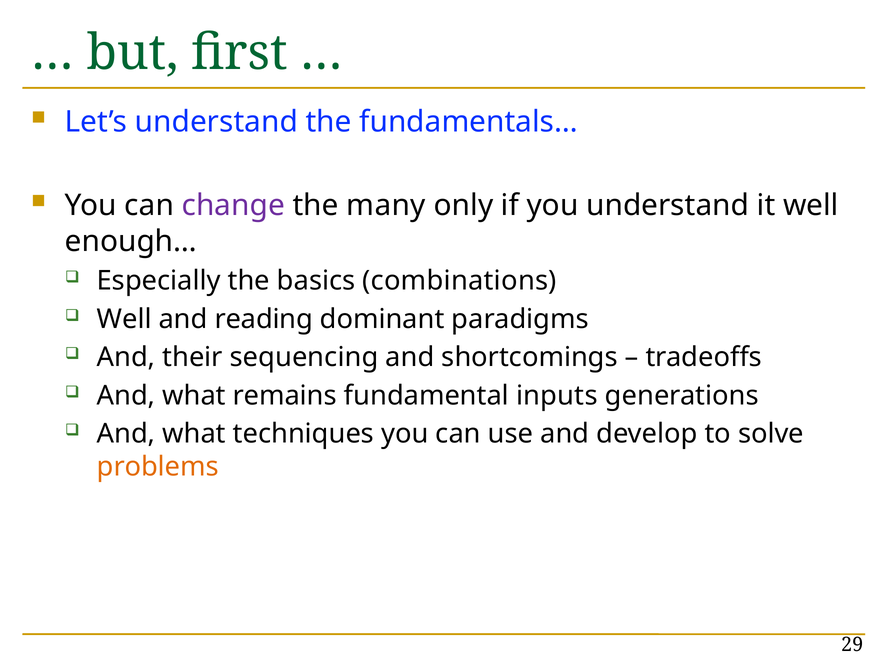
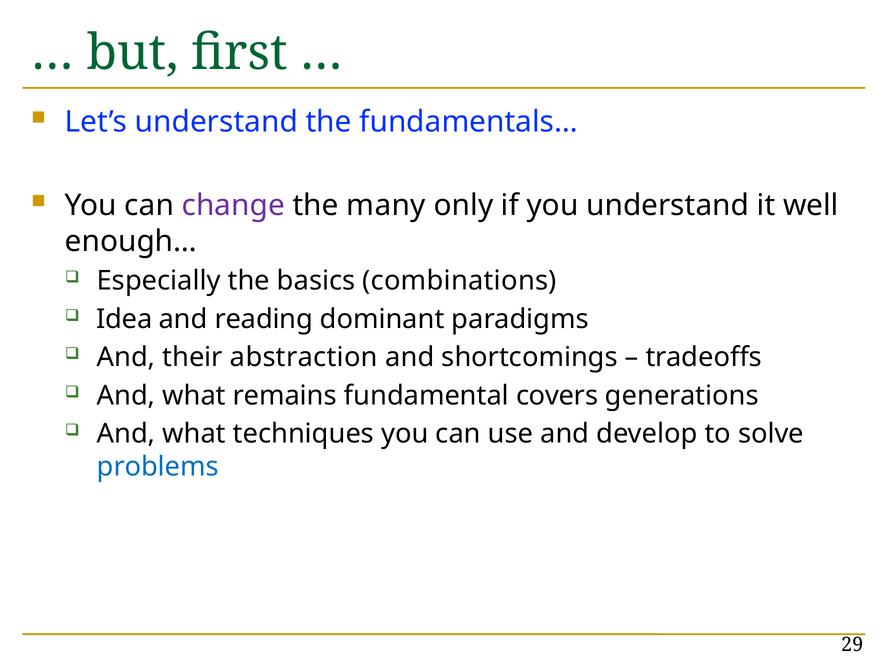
Well at (124, 319): Well -> Idea
sequencing: sequencing -> abstraction
inputs: inputs -> covers
problems colour: orange -> blue
